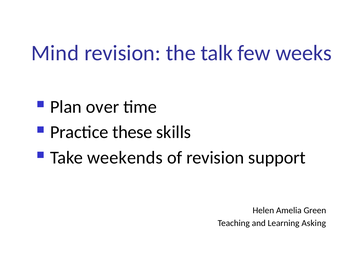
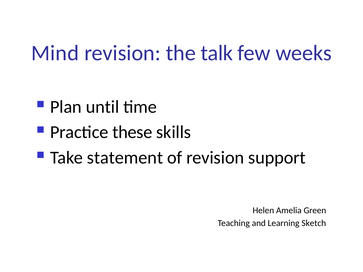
over: over -> until
weekends: weekends -> statement
Asking: Asking -> Sketch
